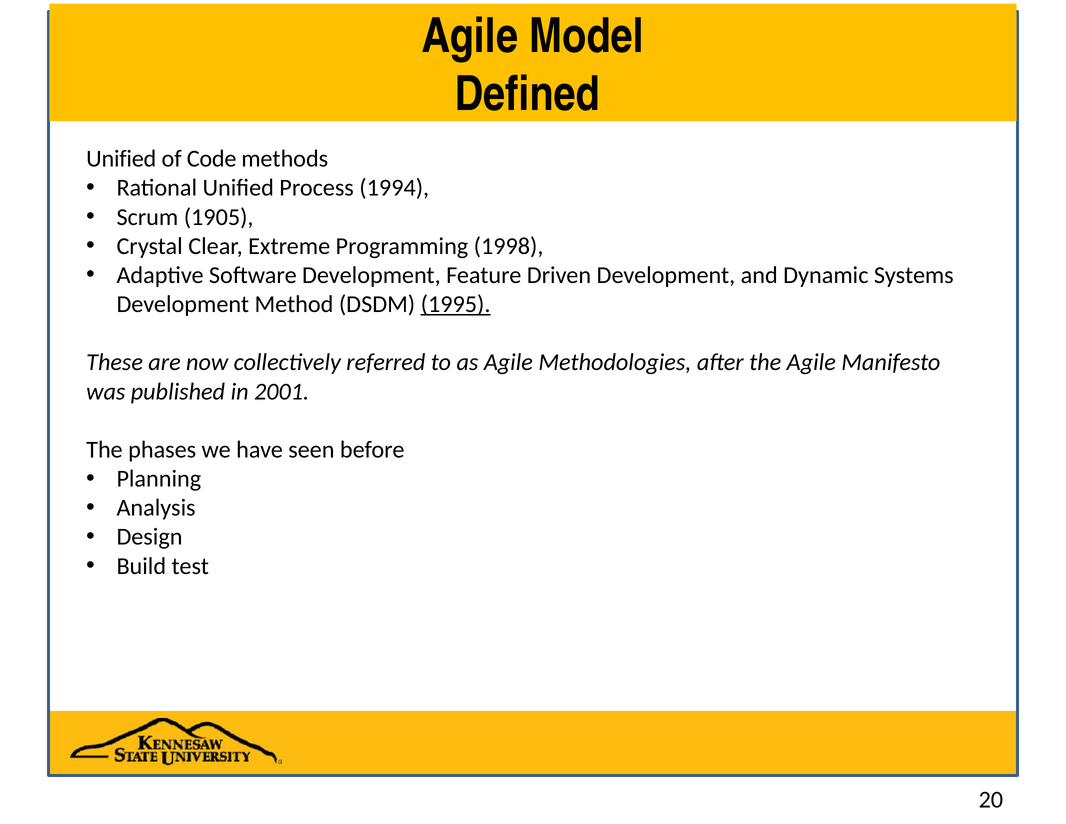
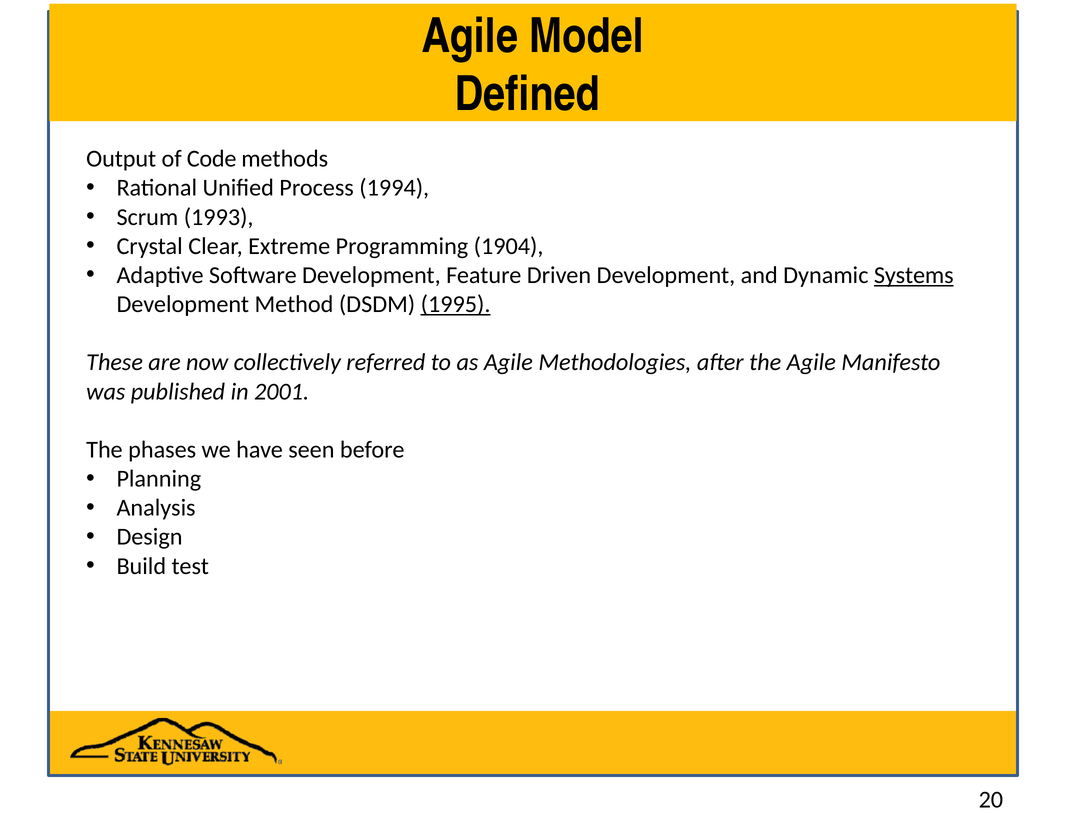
Unified at (121, 159): Unified -> Output
1905: 1905 -> 1993
1998: 1998 -> 1904
Systems underline: none -> present
